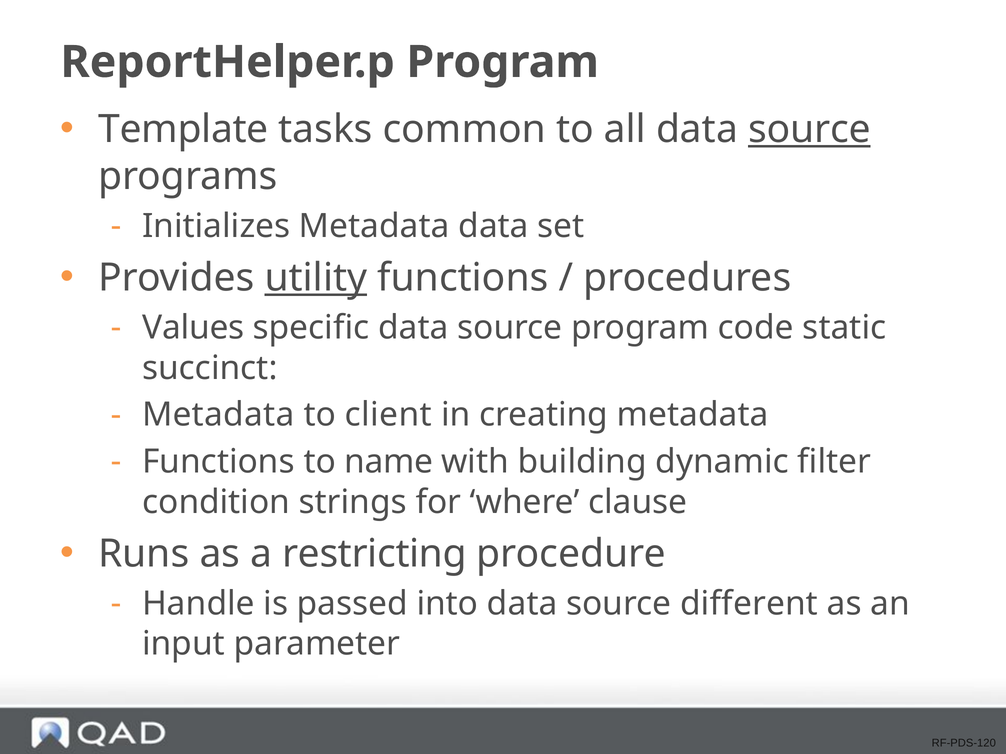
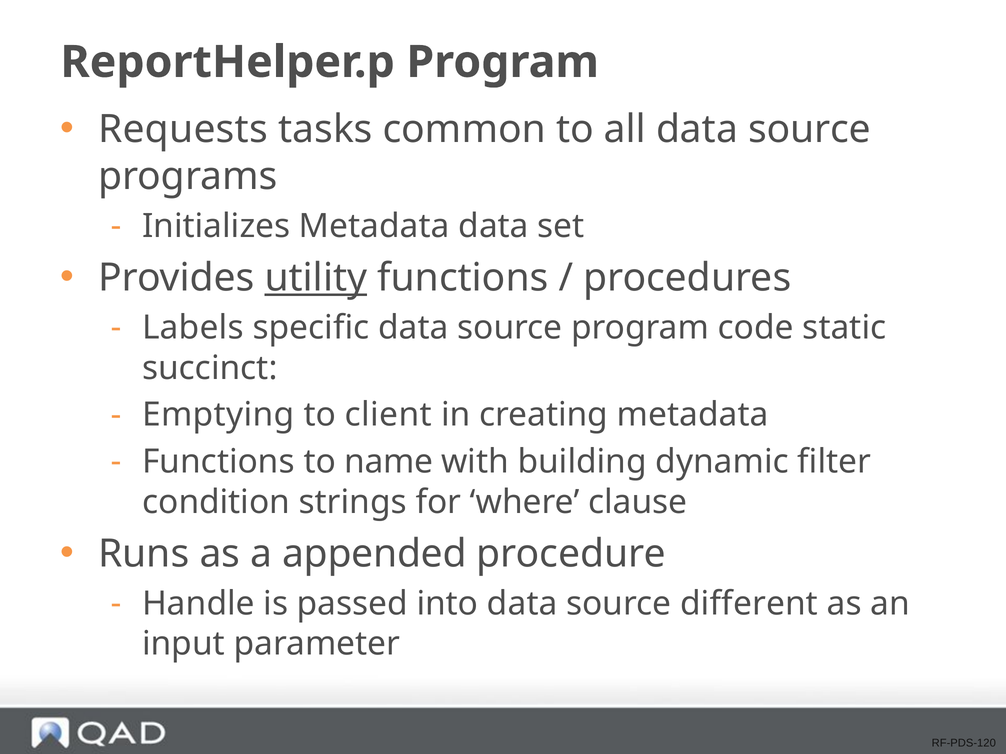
Template: Template -> Requests
source at (809, 129) underline: present -> none
Values: Values -> Labels
Metadata at (218, 415): Metadata -> Emptying
restricting: restricting -> appended
